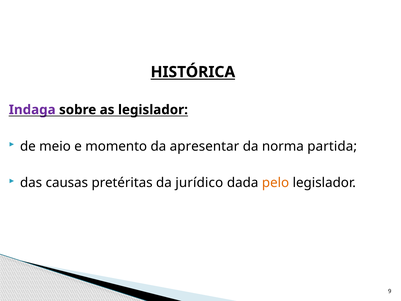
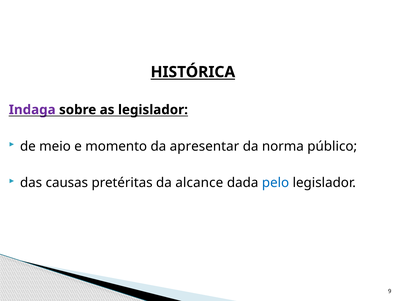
partida: partida -> público
jurídico: jurídico -> alcance
pelo colour: orange -> blue
